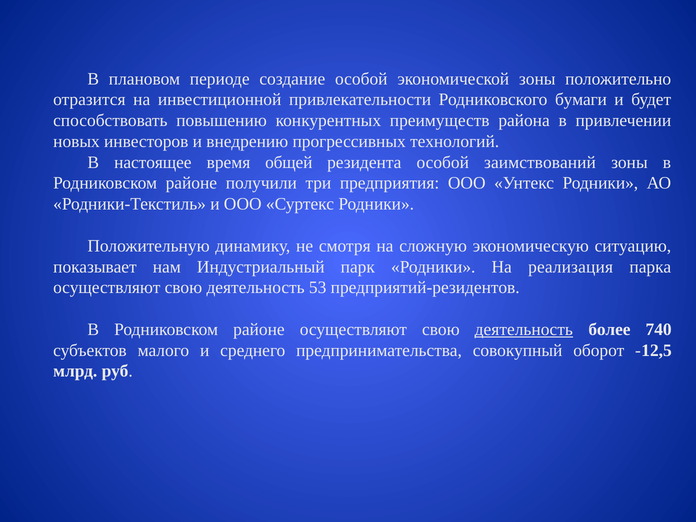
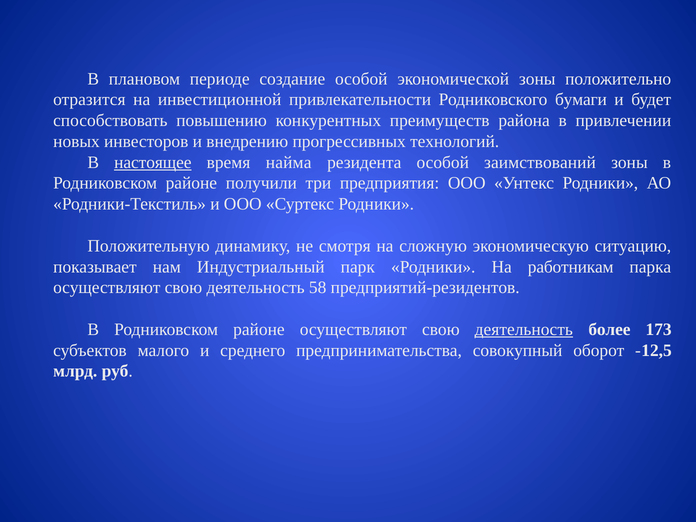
настоящее underline: none -> present
общей: общей -> найма
реализация: реализация -> работникам
53: 53 -> 58
740: 740 -> 173
